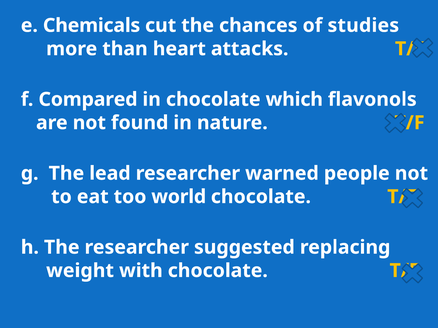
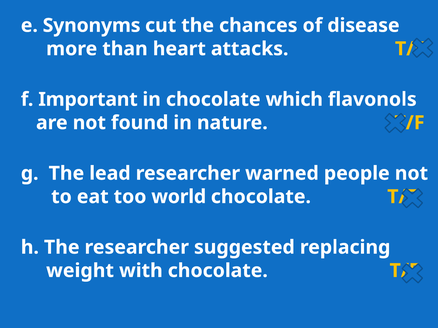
Chemicals: Chemicals -> Synonyms
studies: studies -> disease
Compared: Compared -> Important
